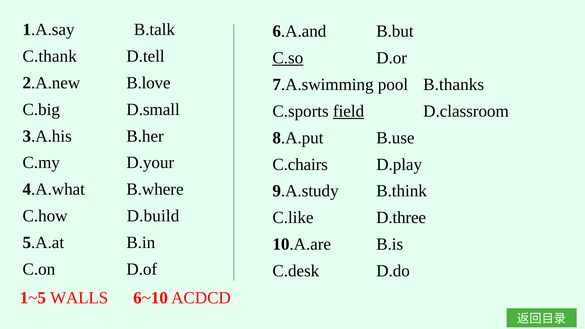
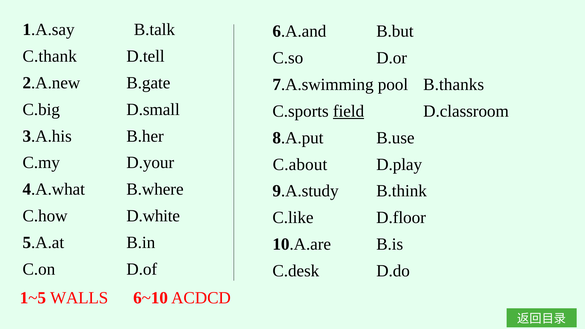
C.so underline: present -> none
B.love: B.love -> B.gate
C.chairs: C.chairs -> C.about
D.build: D.build -> D.white
D.three: D.three -> D.floor
